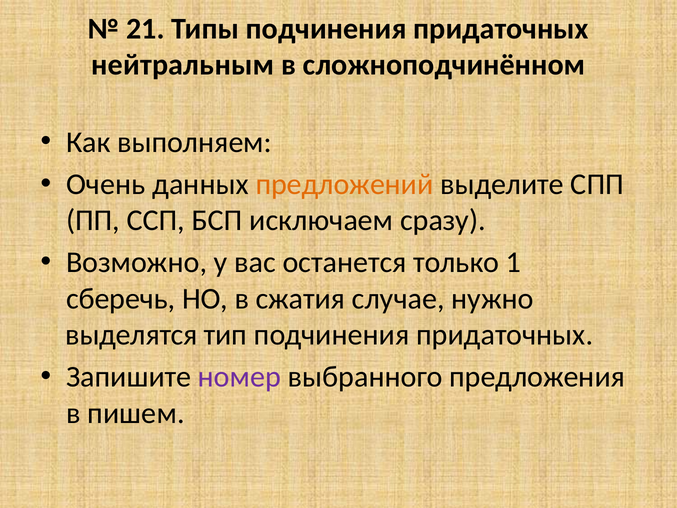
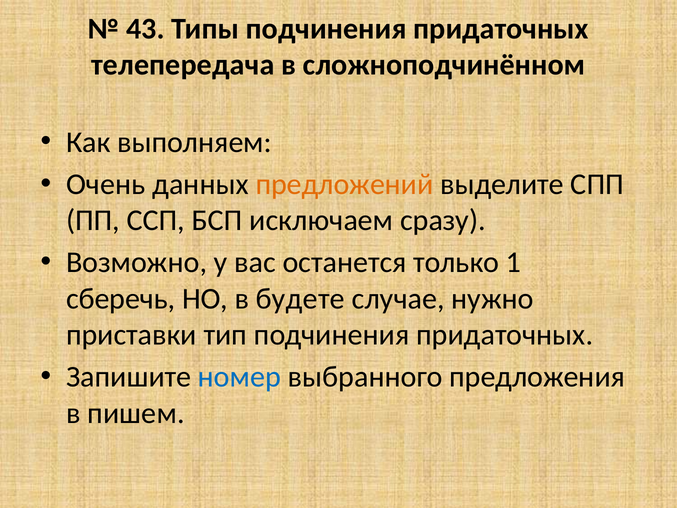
21: 21 -> 43
нейтральным: нейтральным -> телепередача
сжатия: сжатия -> будете
выделятся: выделятся -> приставки
номер colour: purple -> blue
